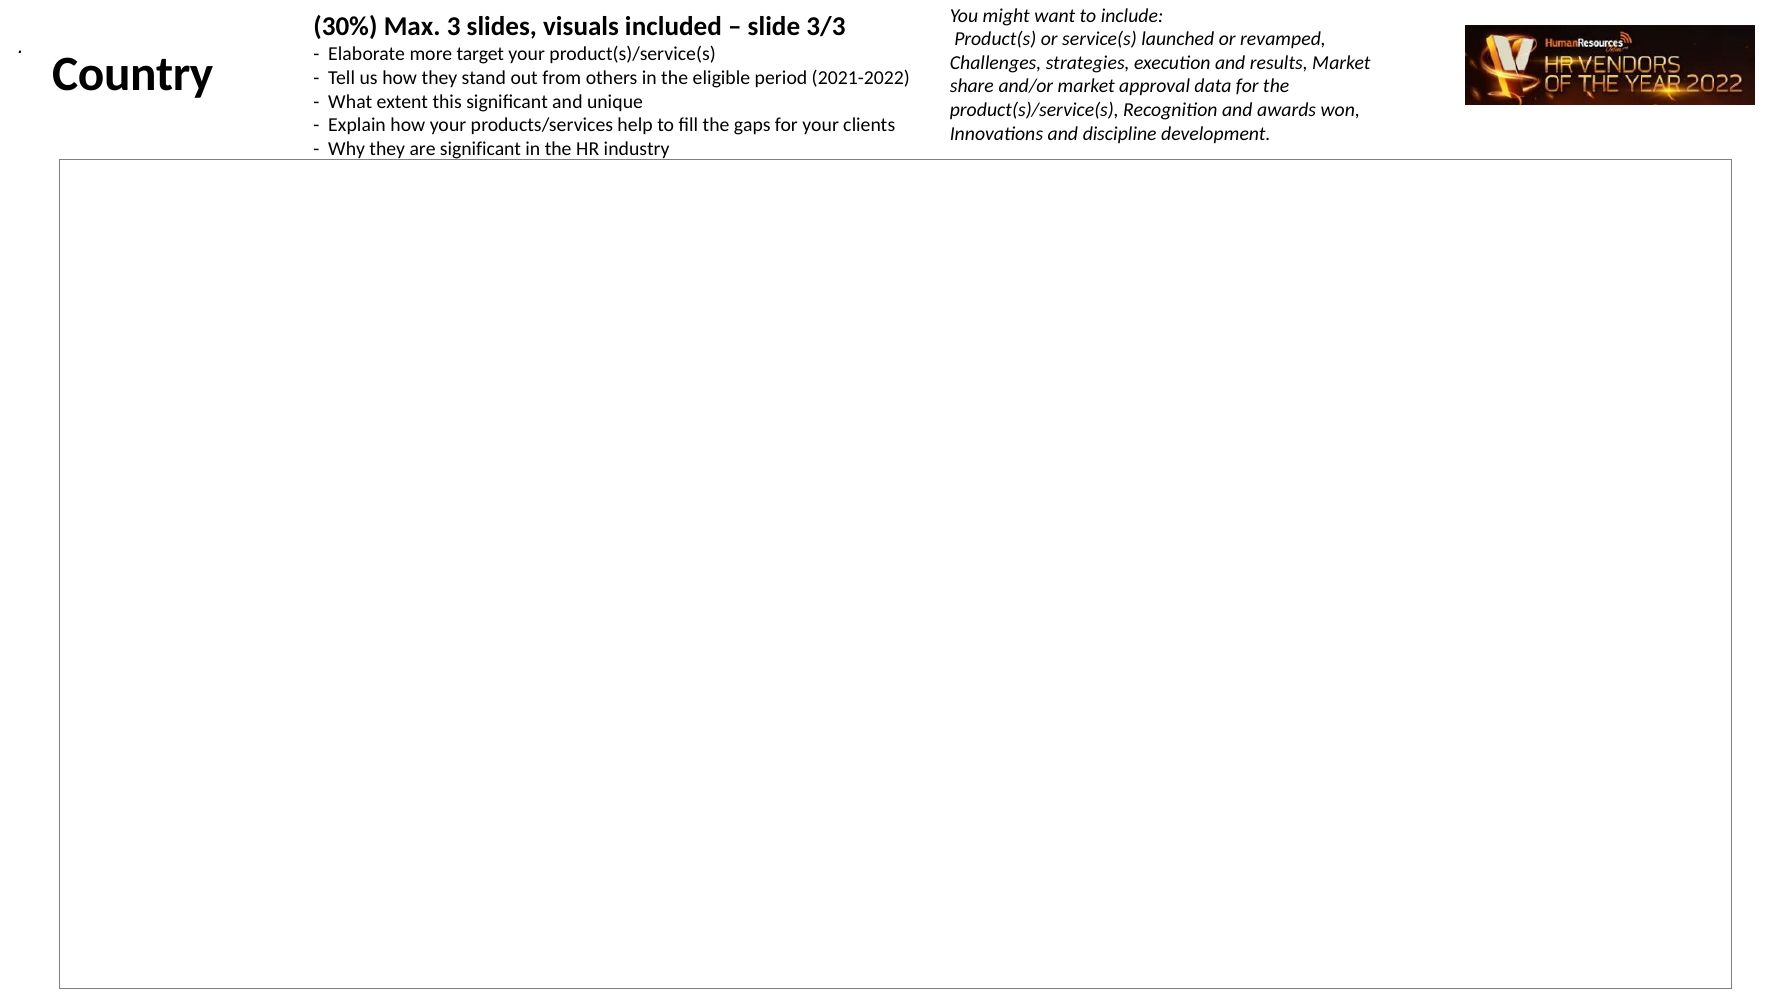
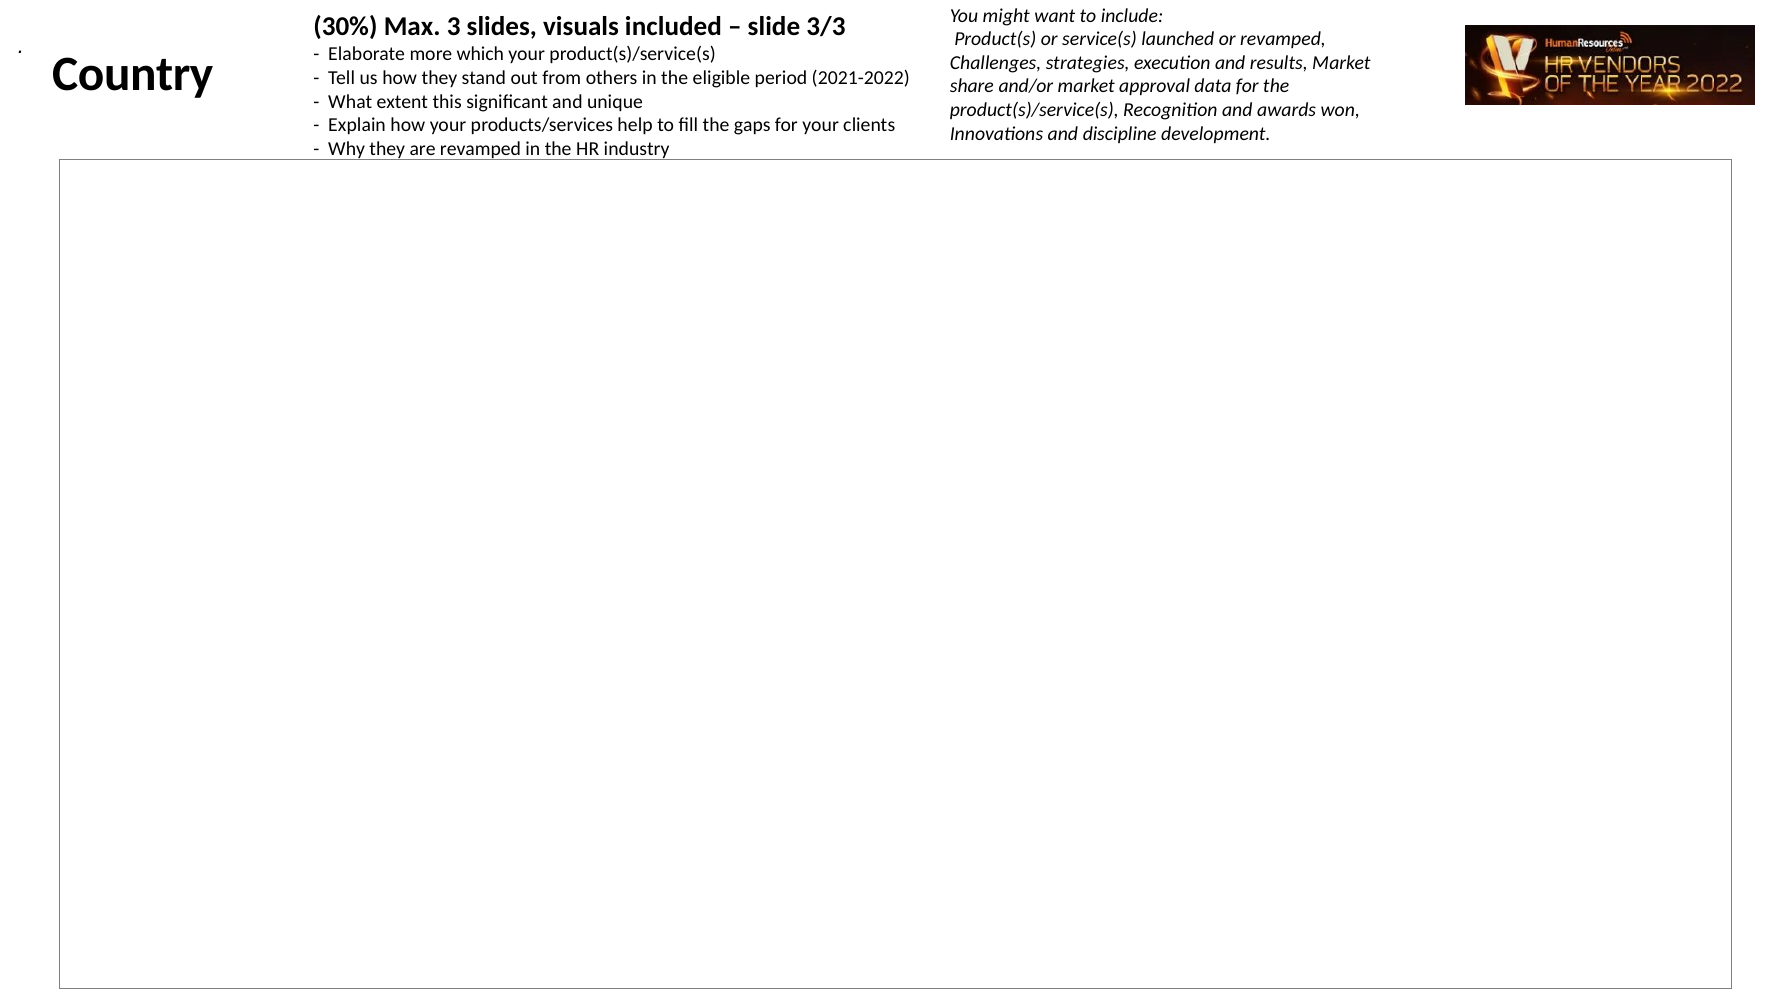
target: target -> which
are significant: significant -> revamped
